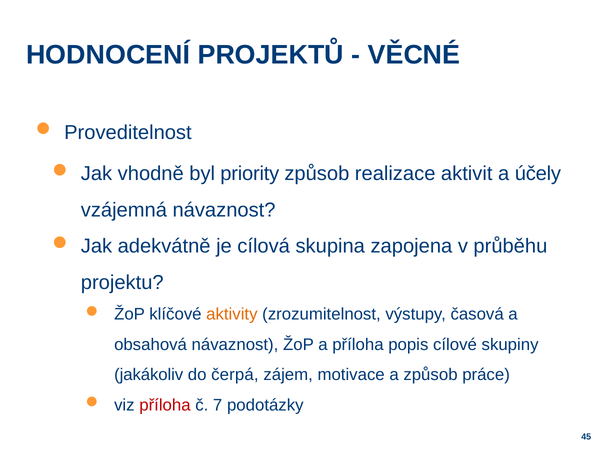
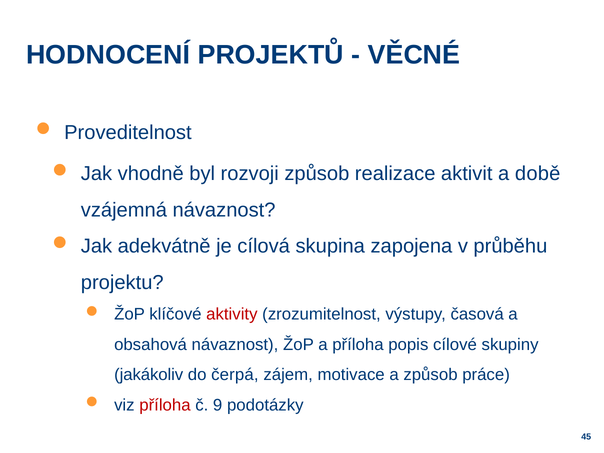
priority: priority -> rozvoji
účely: účely -> době
aktivity colour: orange -> red
7: 7 -> 9
